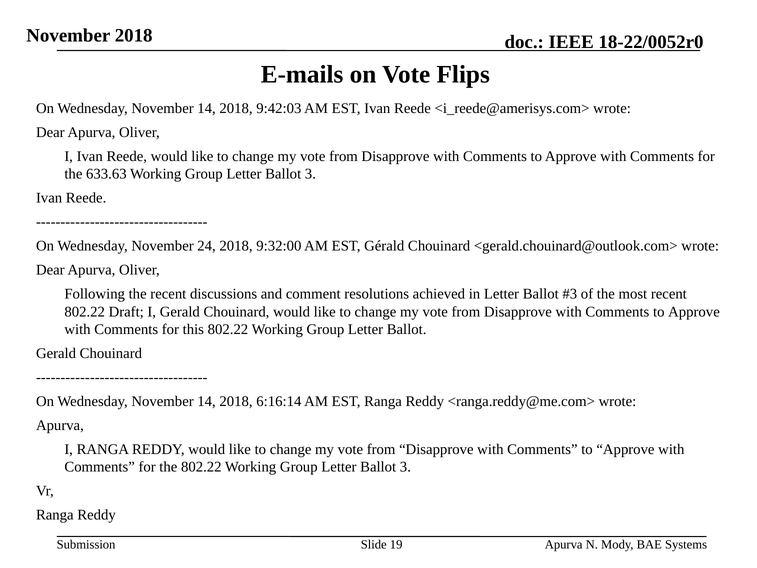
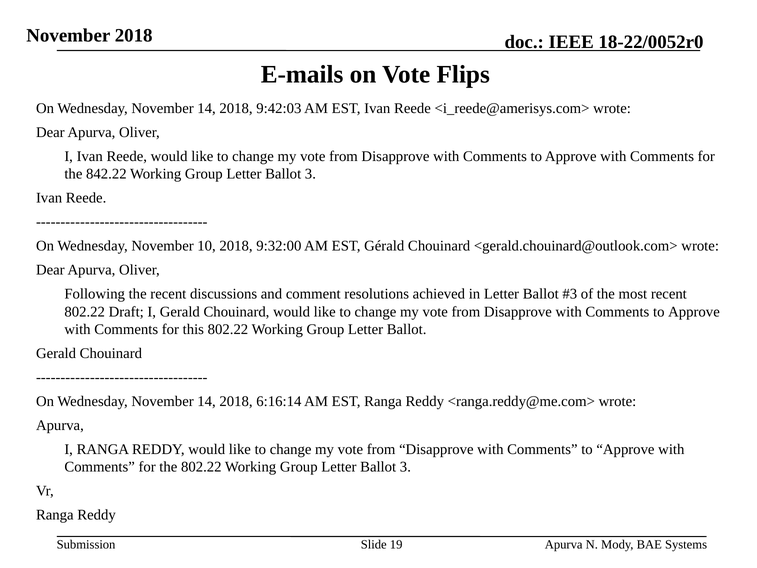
633.63: 633.63 -> 842.22
24: 24 -> 10
